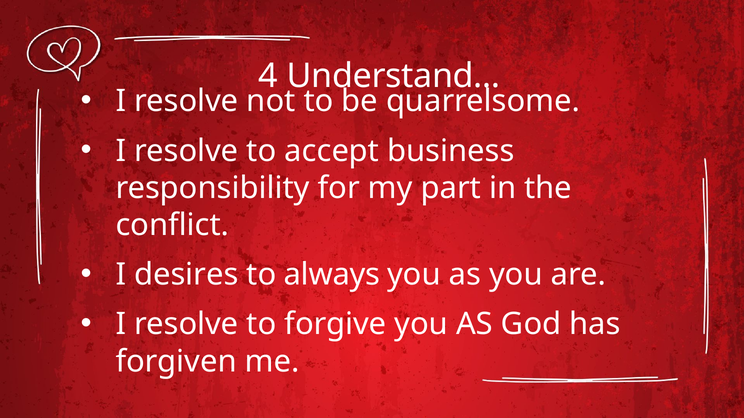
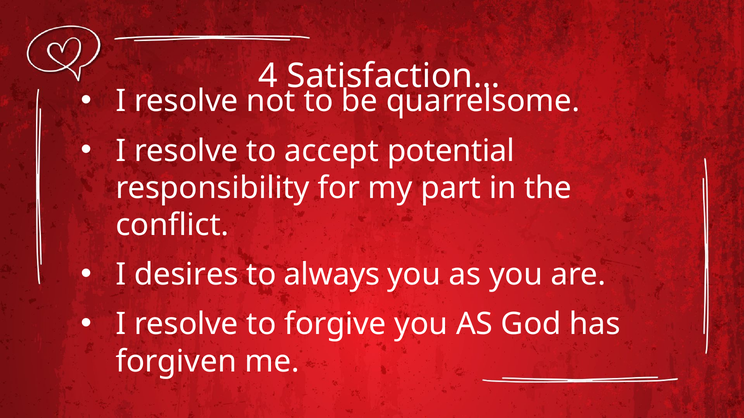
Understand…: Understand… -> Satisfaction…
business: business -> potential
